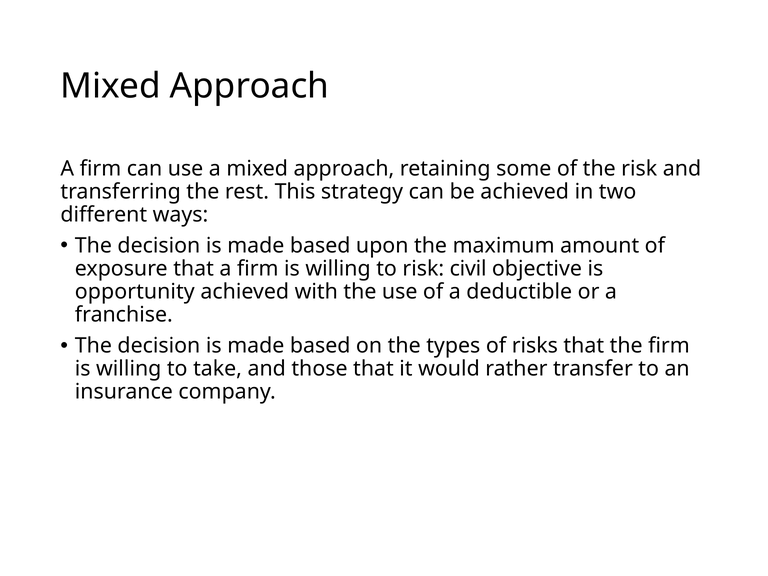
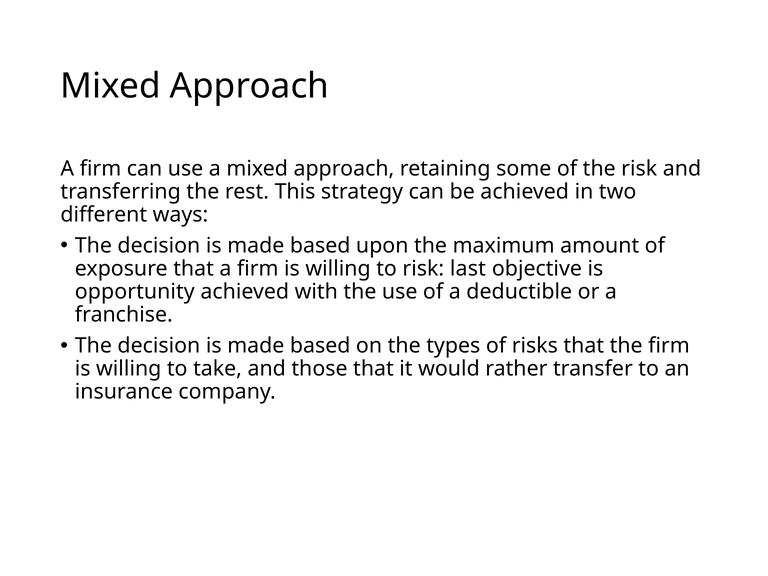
civil: civil -> last
